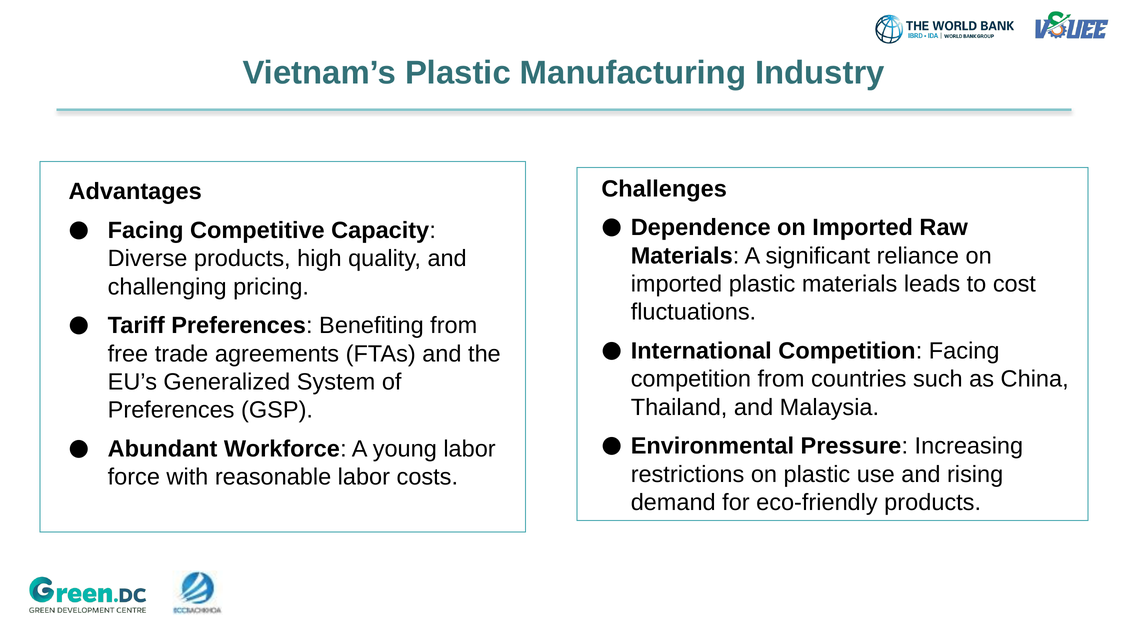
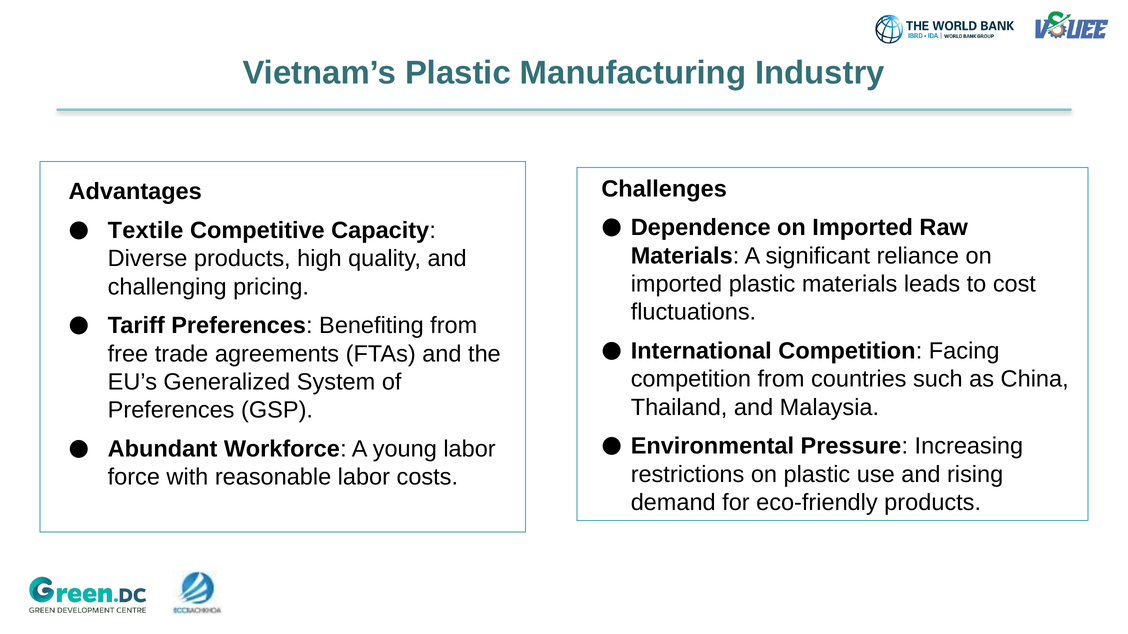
Facing at (146, 231): Facing -> Textile
